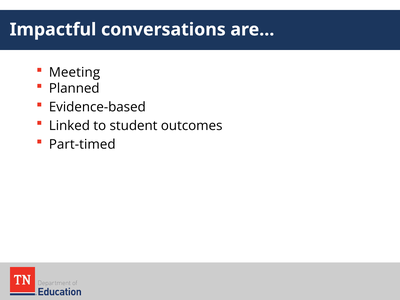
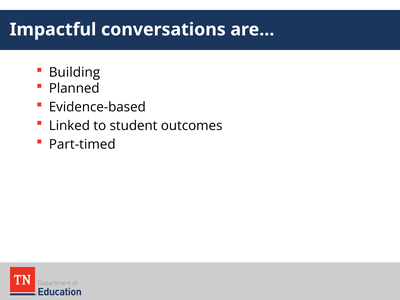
Meeting: Meeting -> Building
